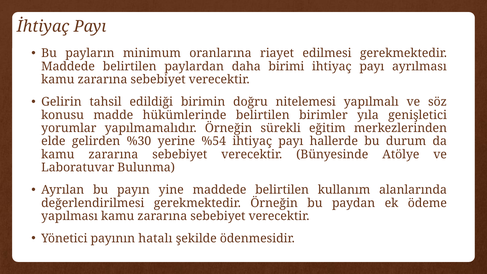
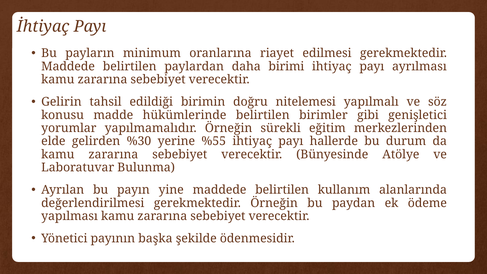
yıla: yıla -> gibi
%54: %54 -> %55
hatalı: hatalı -> başka
